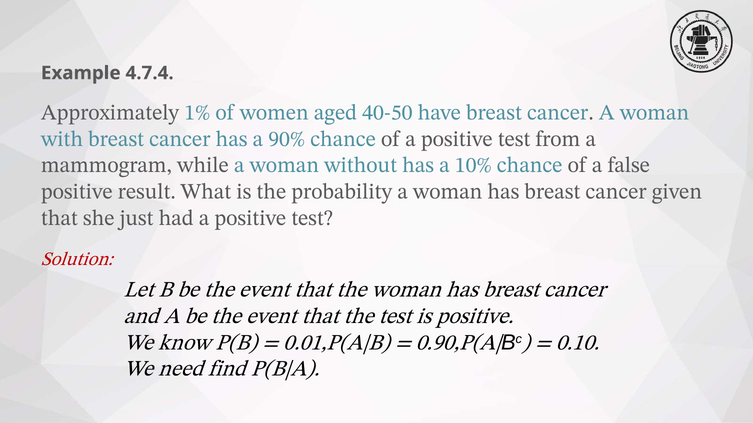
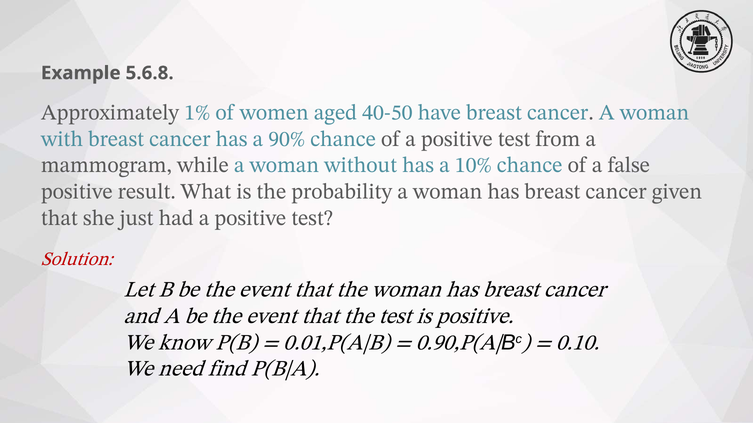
4.7.4: 4.7.4 -> 5.6.8
